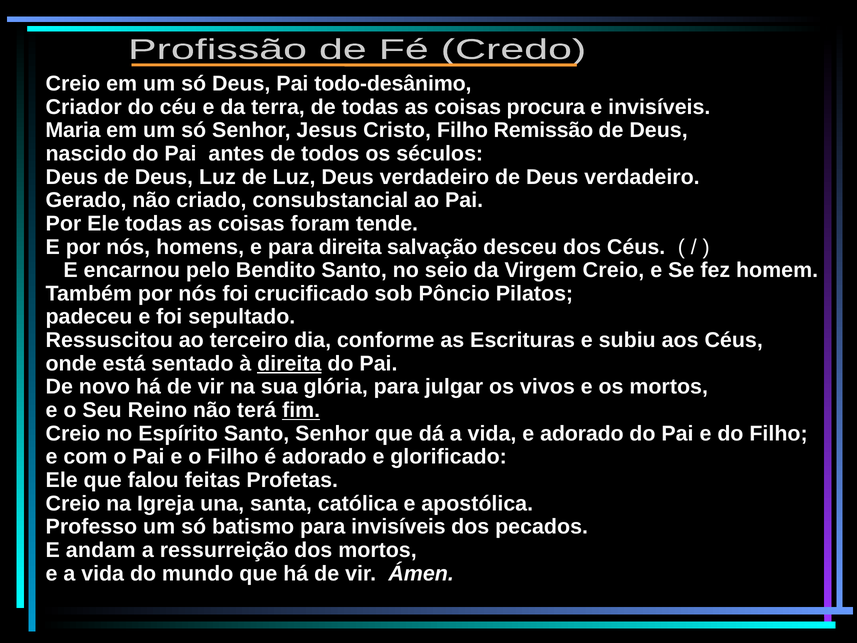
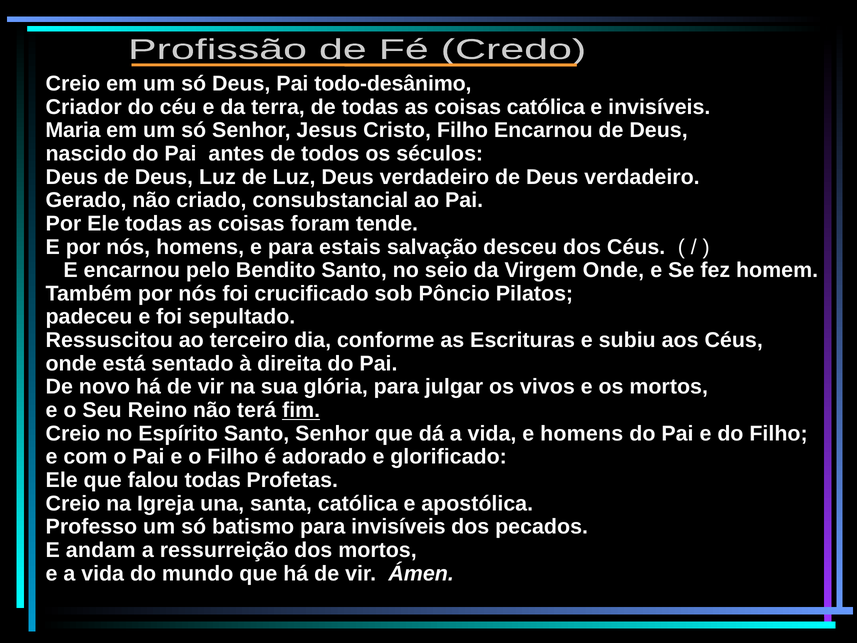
coisas procura: procura -> católica
Filho Remissão: Remissão -> Encarnou
para direita: direita -> estais
Virgem Creio: Creio -> Onde
direita at (289, 363) underline: present -> none
e adorado: adorado -> homens
falou feitas: feitas -> todas
